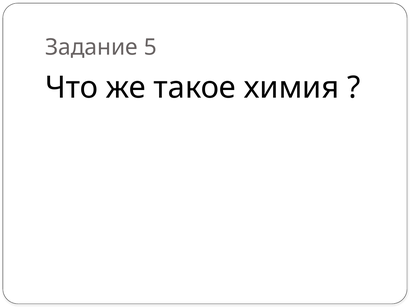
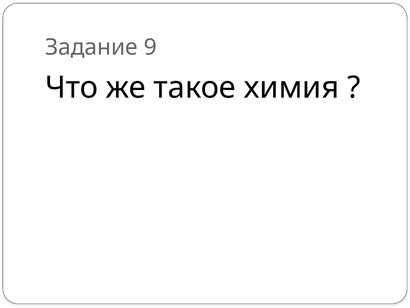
5: 5 -> 9
